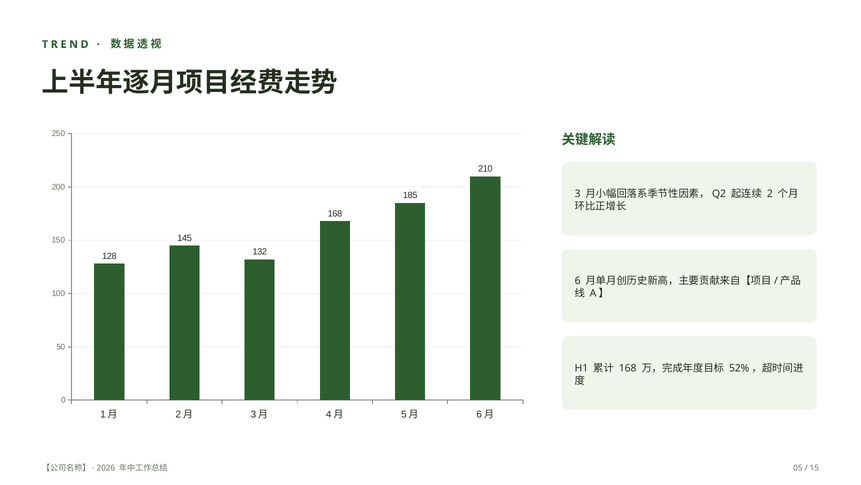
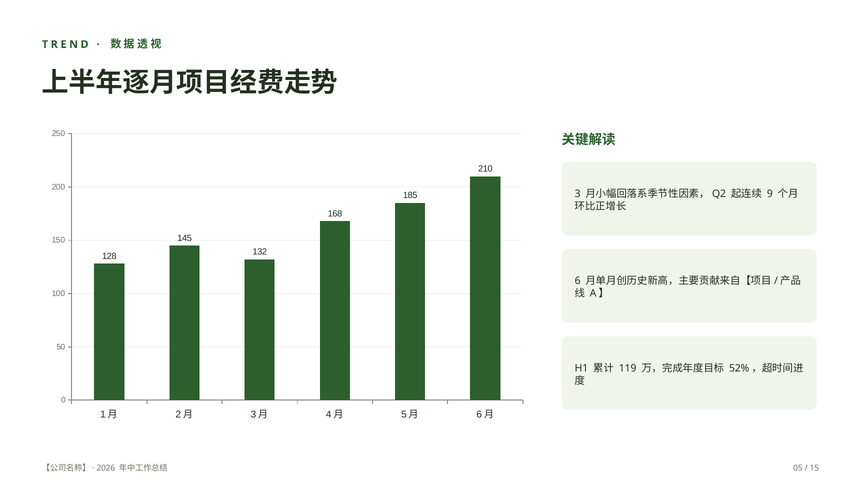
2: 2 -> 9
168 at (628, 368): 168 -> 119
